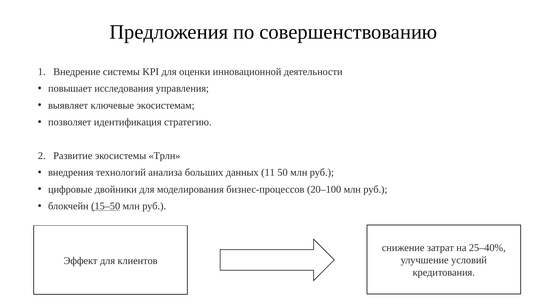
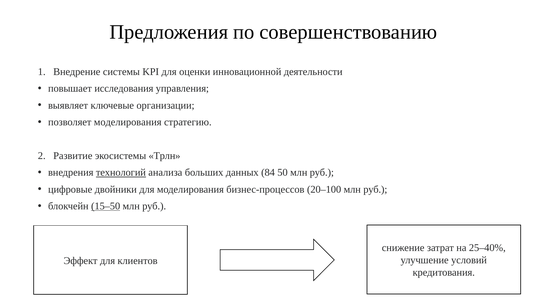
экосистемам: экосистемам -> организации
позволяет идентификация: идентификация -> моделирования
технологий underline: none -> present
11: 11 -> 84
